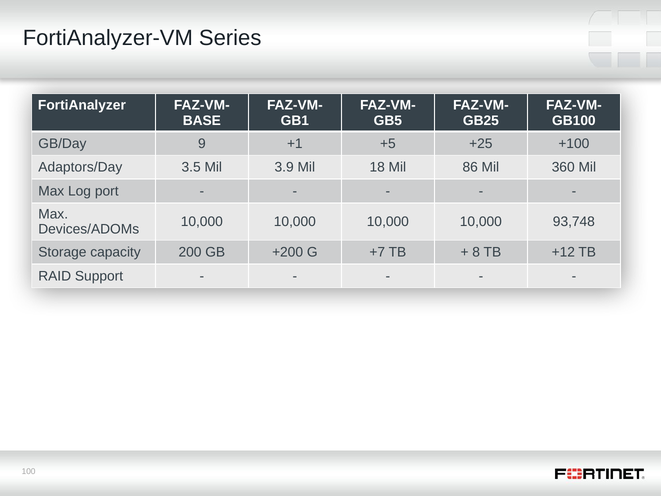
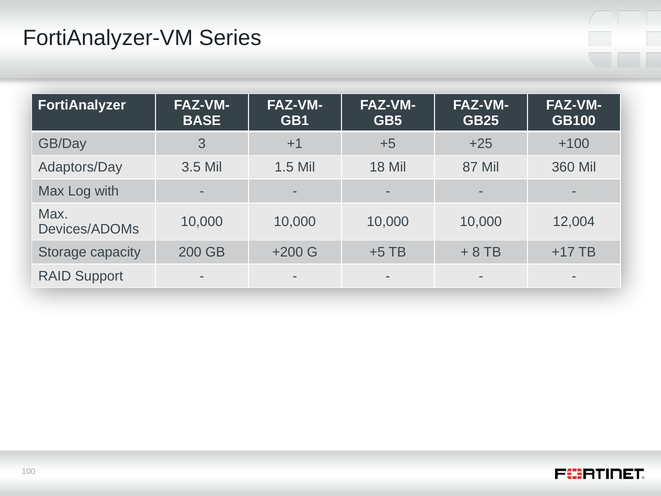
9: 9 -> 3
3.9: 3.9 -> 1.5
86: 86 -> 87
port: port -> with
93,748: 93,748 -> 12,004
G +7: +7 -> +5
+12: +12 -> +17
